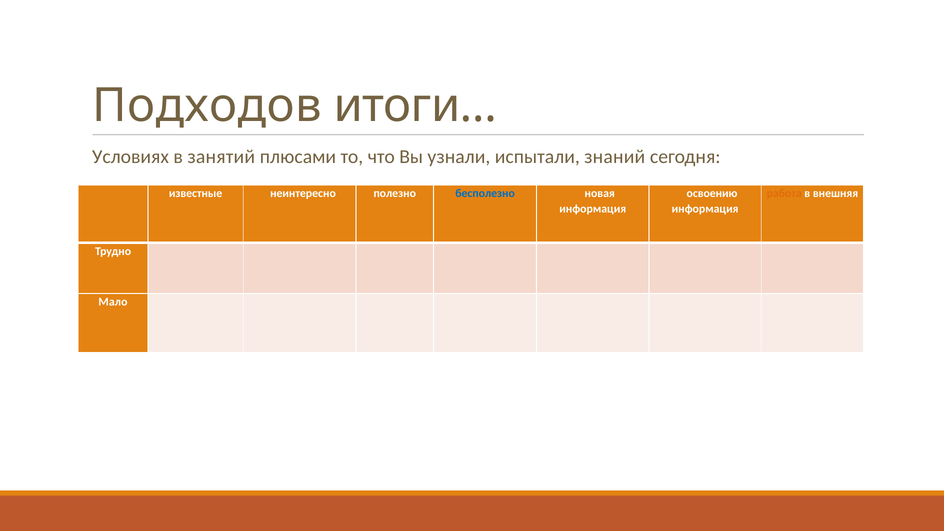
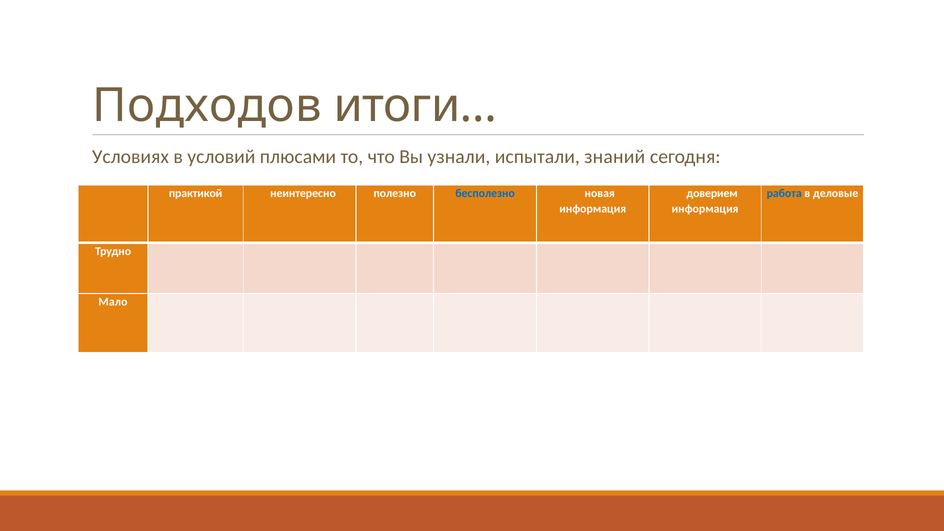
занятий: занятий -> условий
известные: известные -> практикой
освоению: освоению -> доверием
работа colour: orange -> blue
внешняя: внешняя -> деловые
